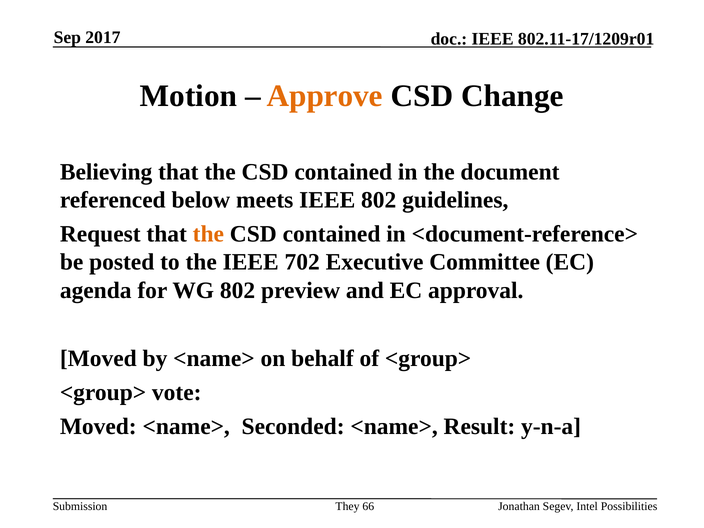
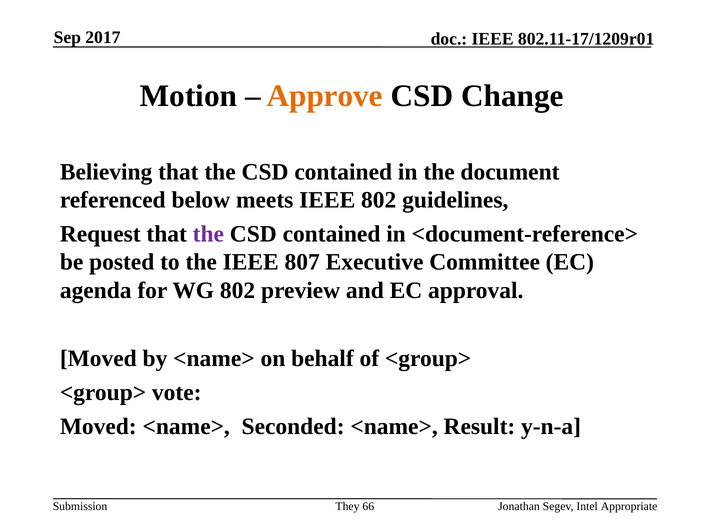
the at (208, 234) colour: orange -> purple
702: 702 -> 807
Possibilities: Possibilities -> Appropriate
